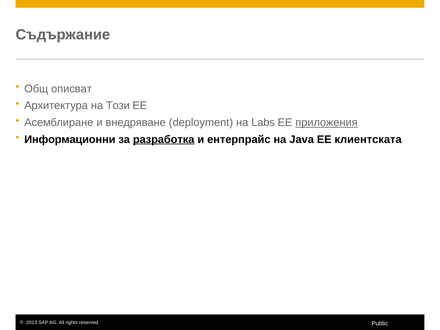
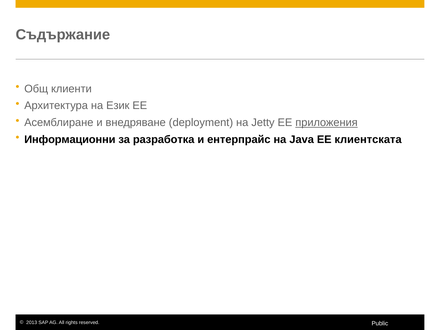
описват: описват -> клиенти
Този: Този -> Език
Labs: Labs -> Jetty
разработка underline: present -> none
